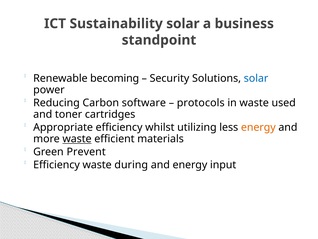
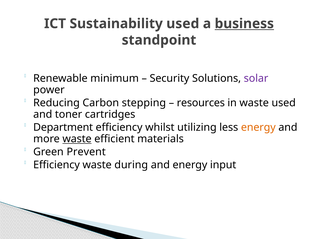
Sustainability solar: solar -> used
business underline: none -> present
becoming: becoming -> minimum
solar at (256, 78) colour: blue -> purple
software: software -> stepping
protocols: protocols -> resources
Appropriate: Appropriate -> Department
